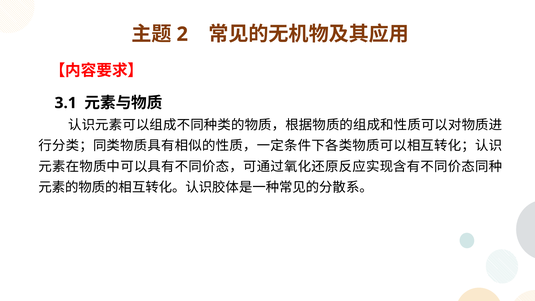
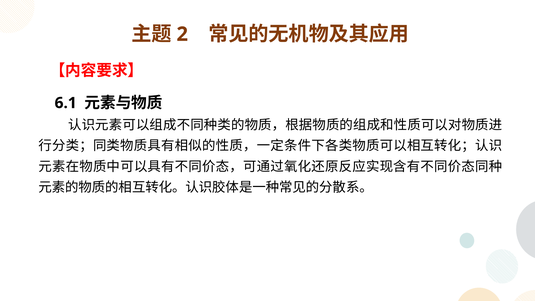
3.1: 3.1 -> 6.1
